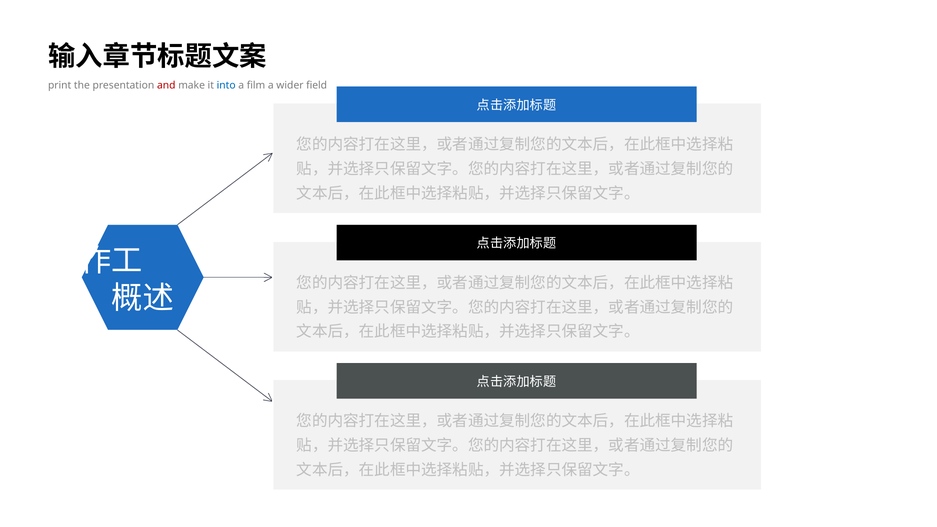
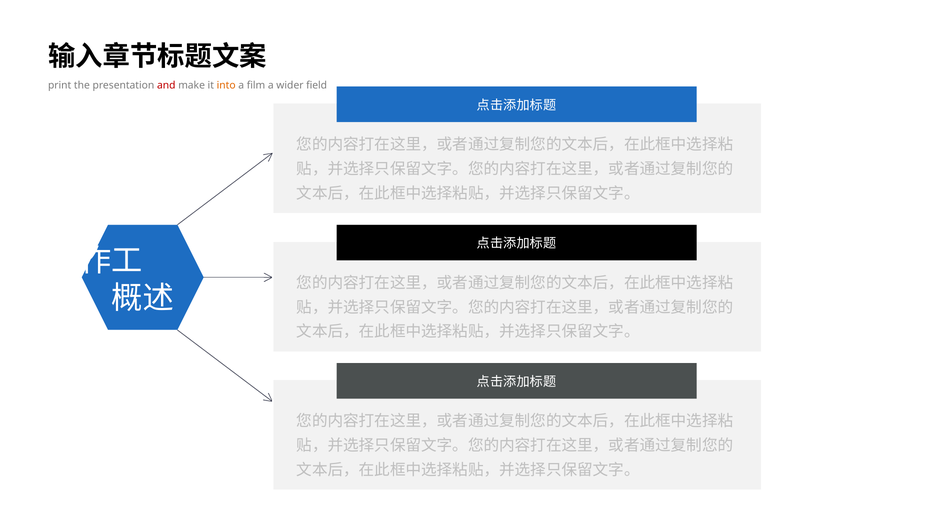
into colour: blue -> orange
